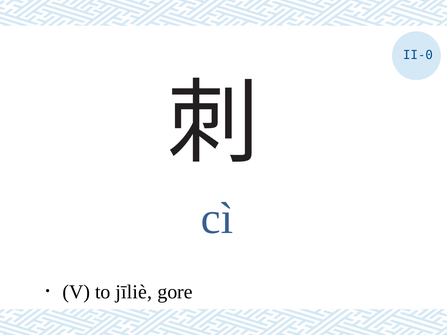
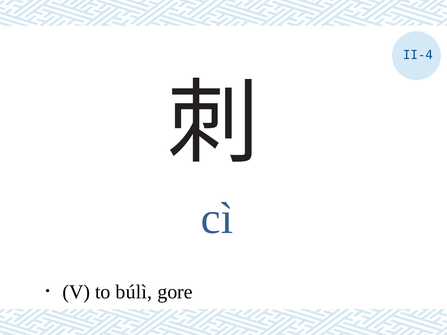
II-0: II-0 -> II-4
jīliè: jīliè -> búlì
